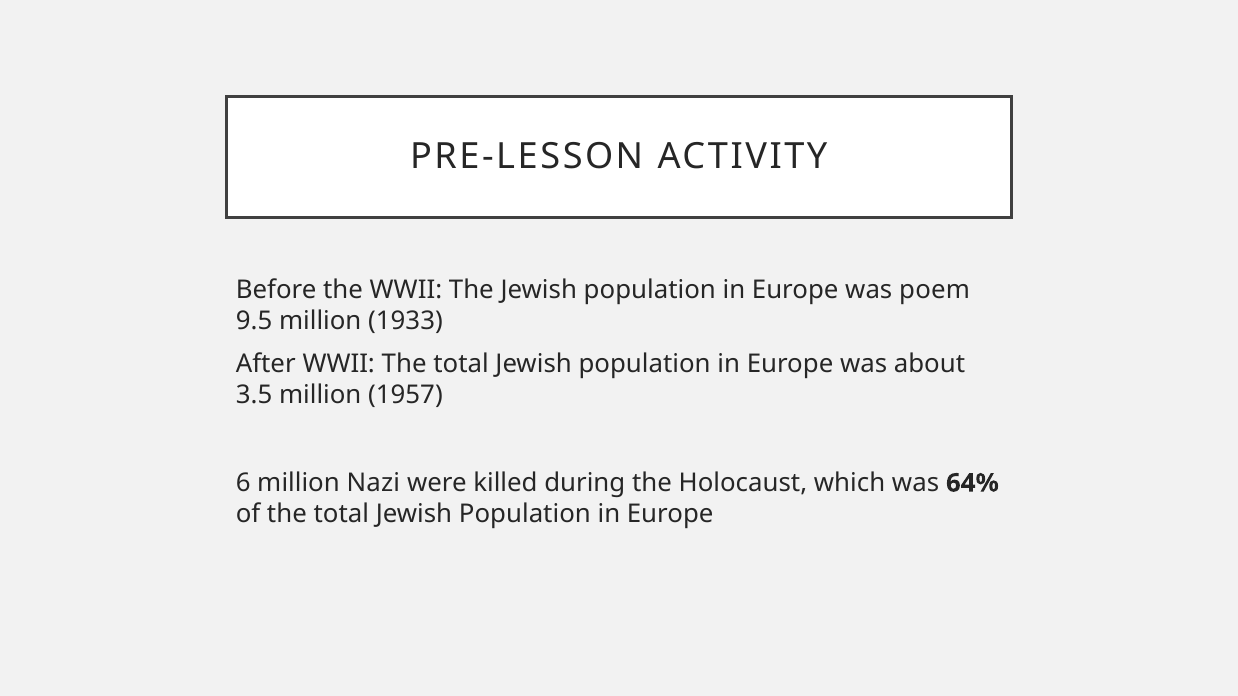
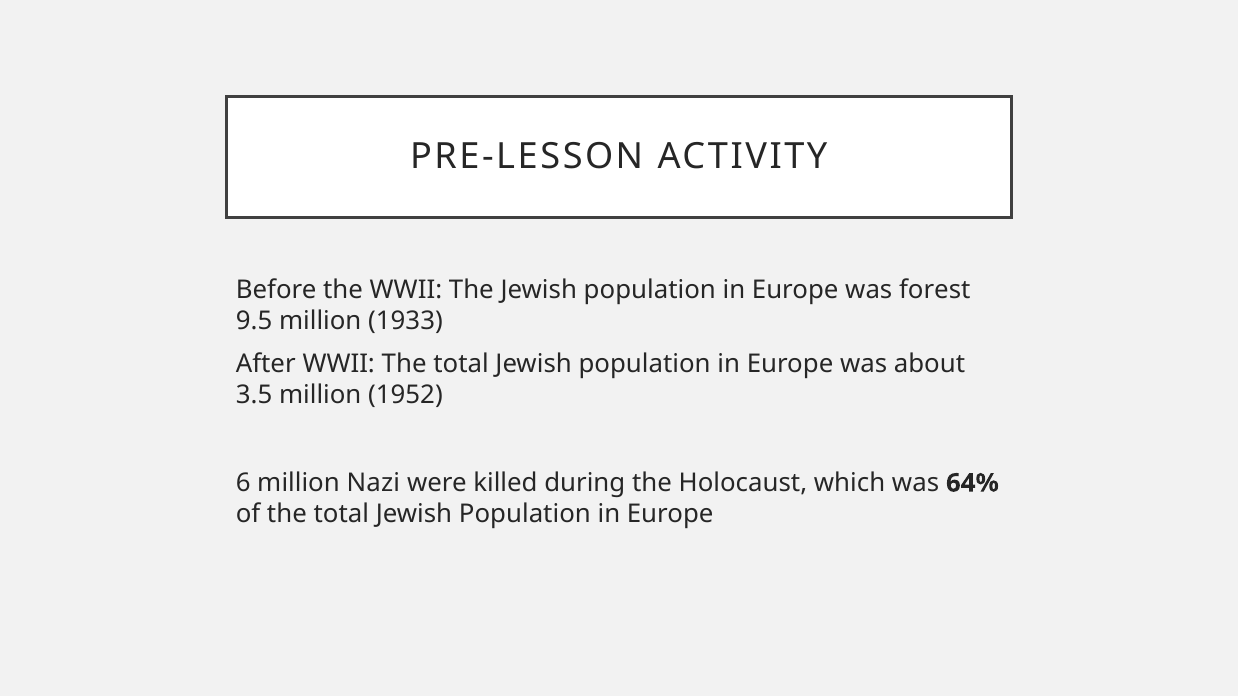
poem: poem -> forest
1957: 1957 -> 1952
